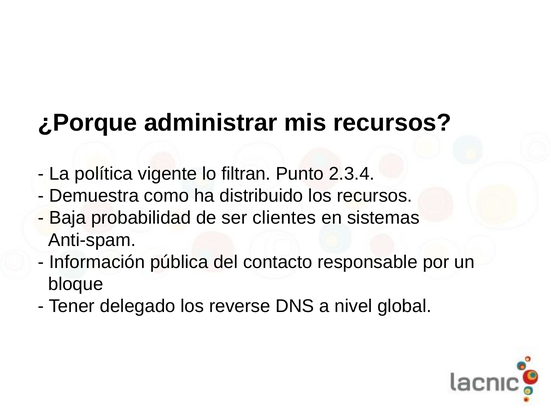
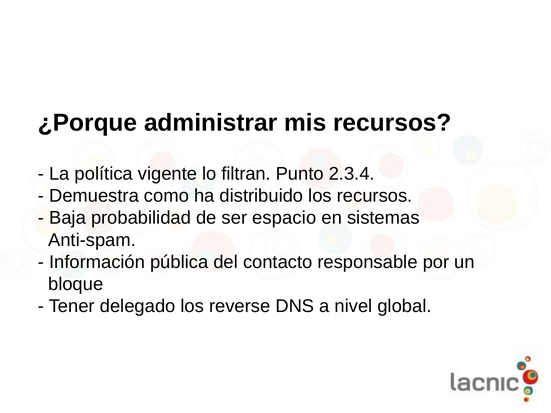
clientes: clientes -> espacio
